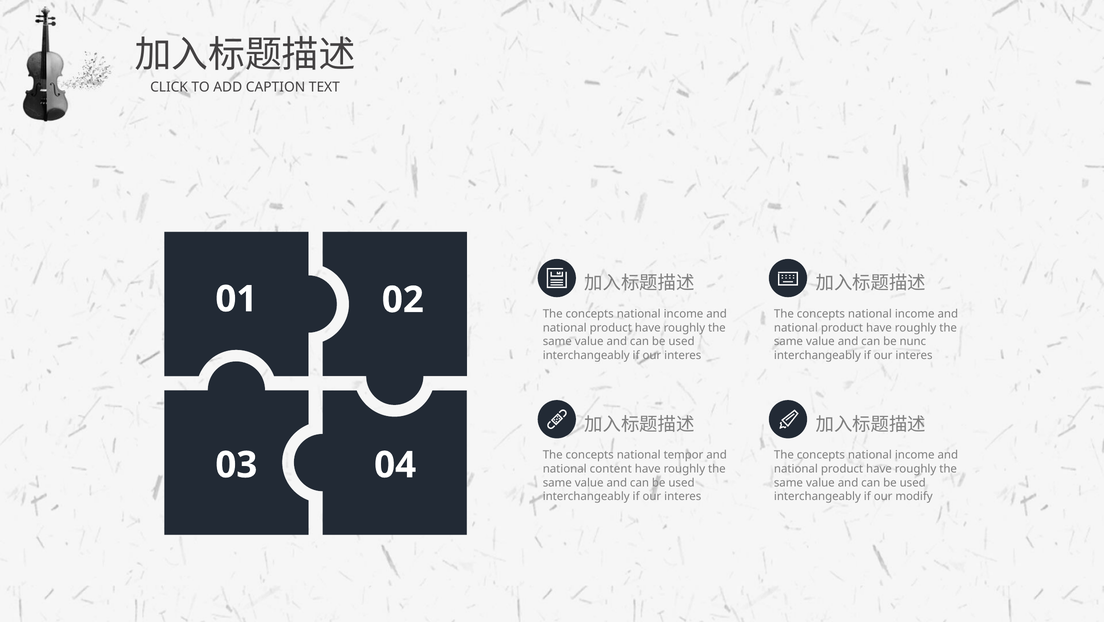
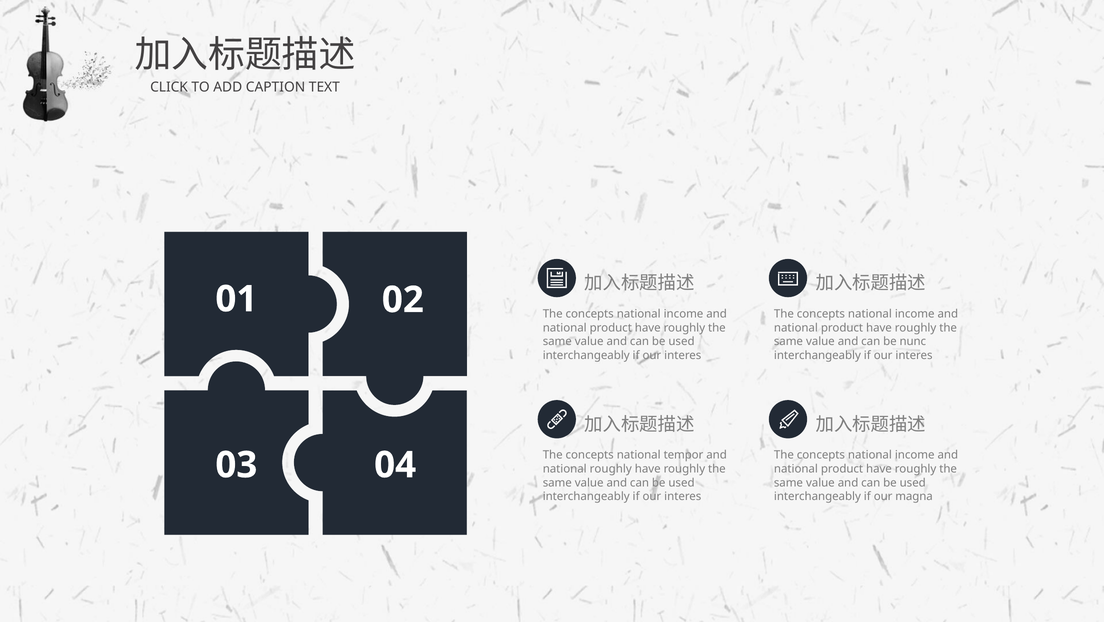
national content: content -> roughly
modify: modify -> magna
